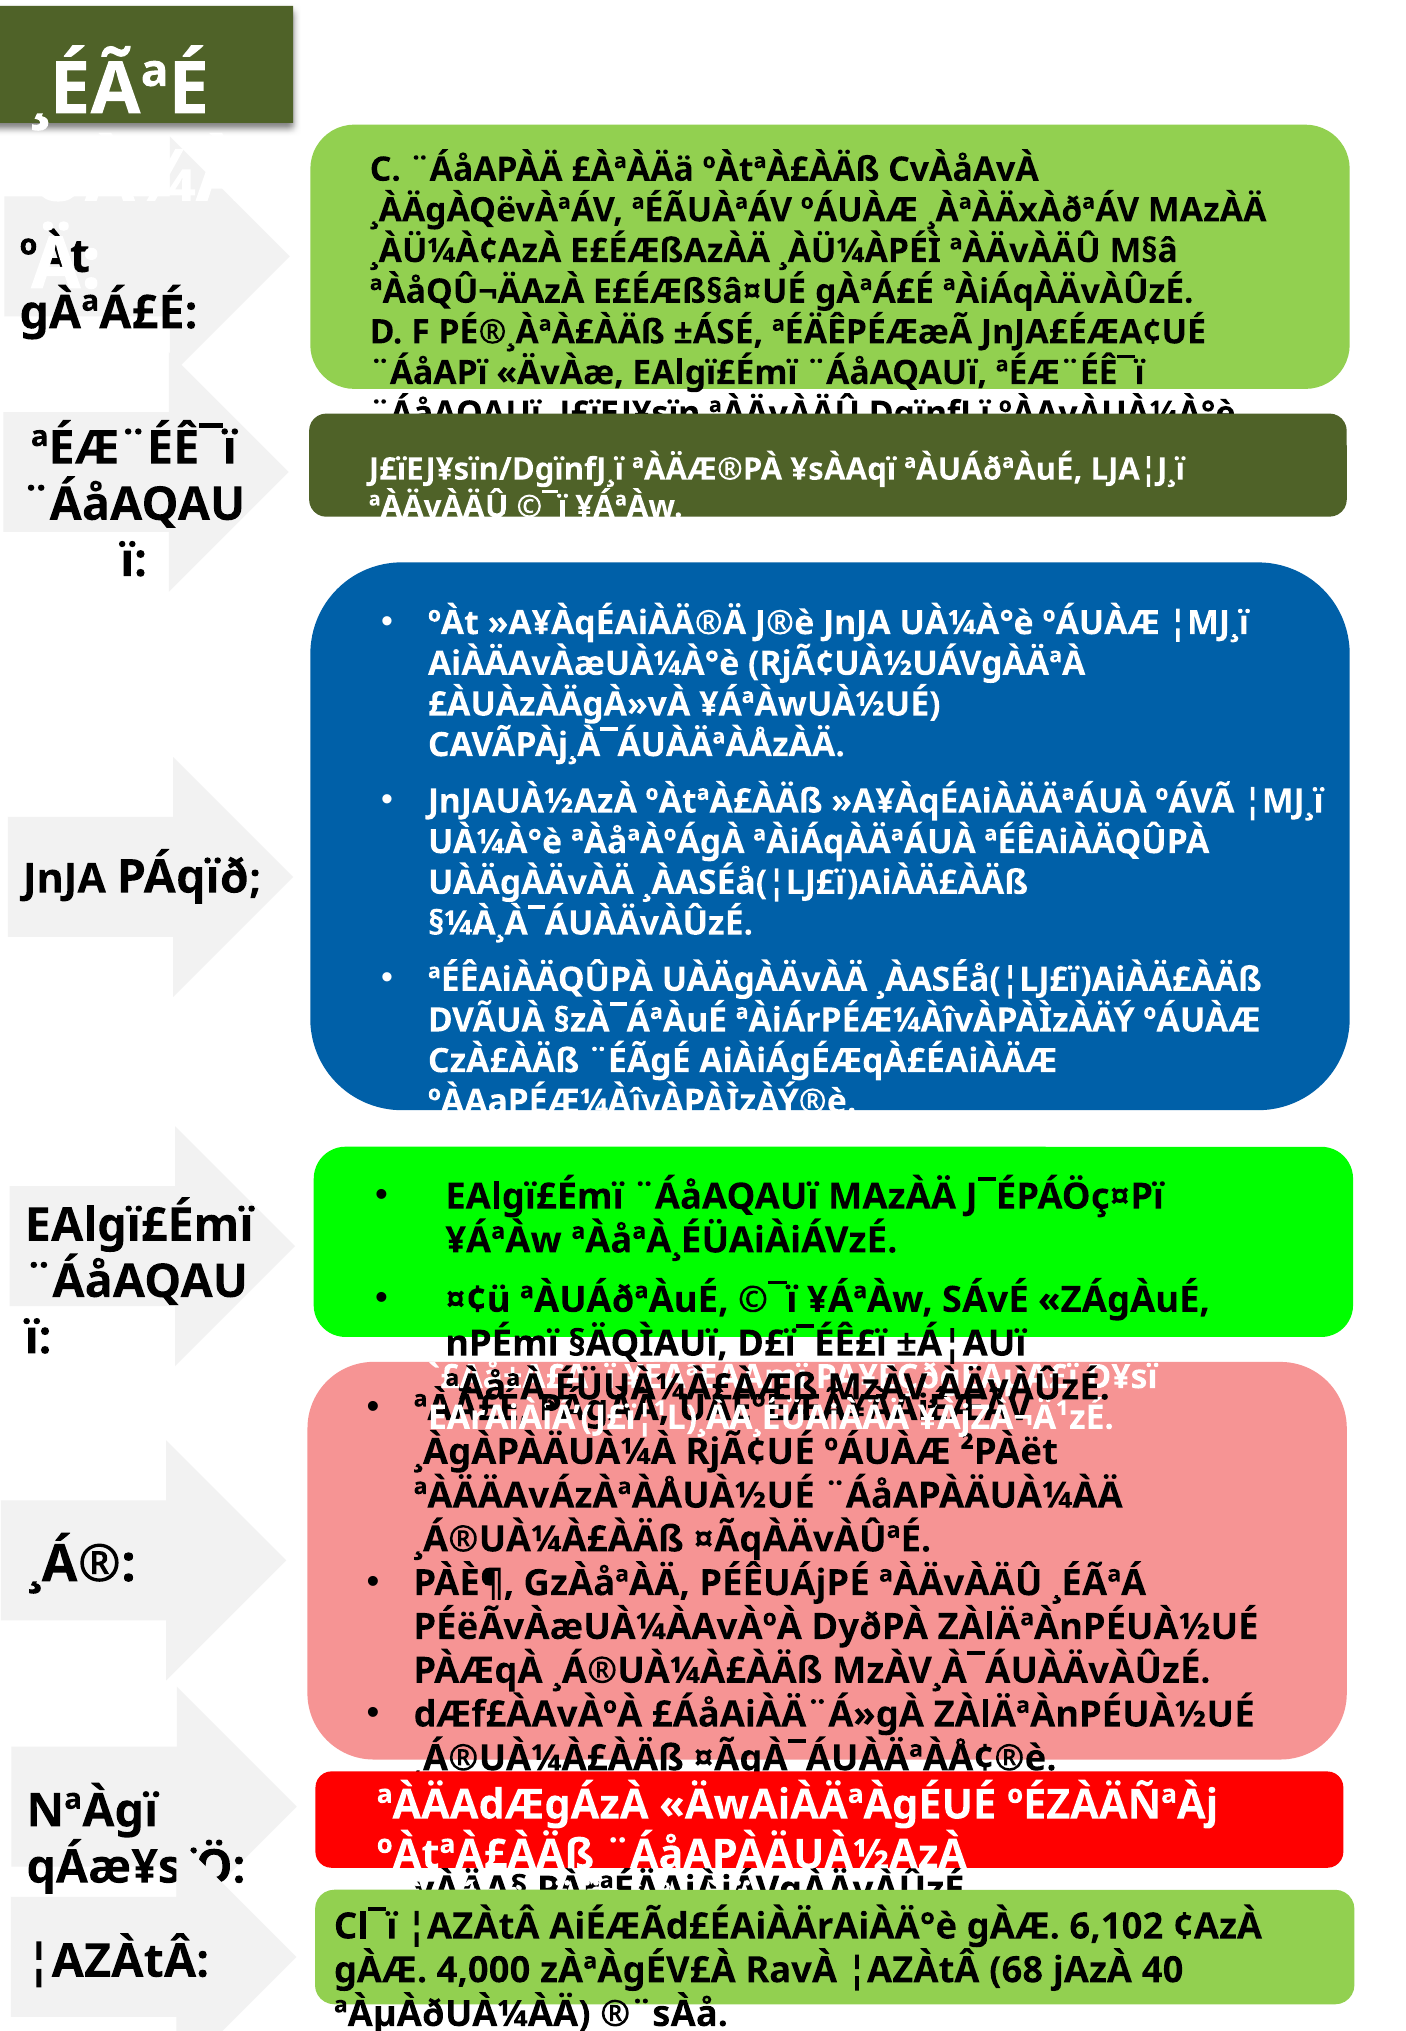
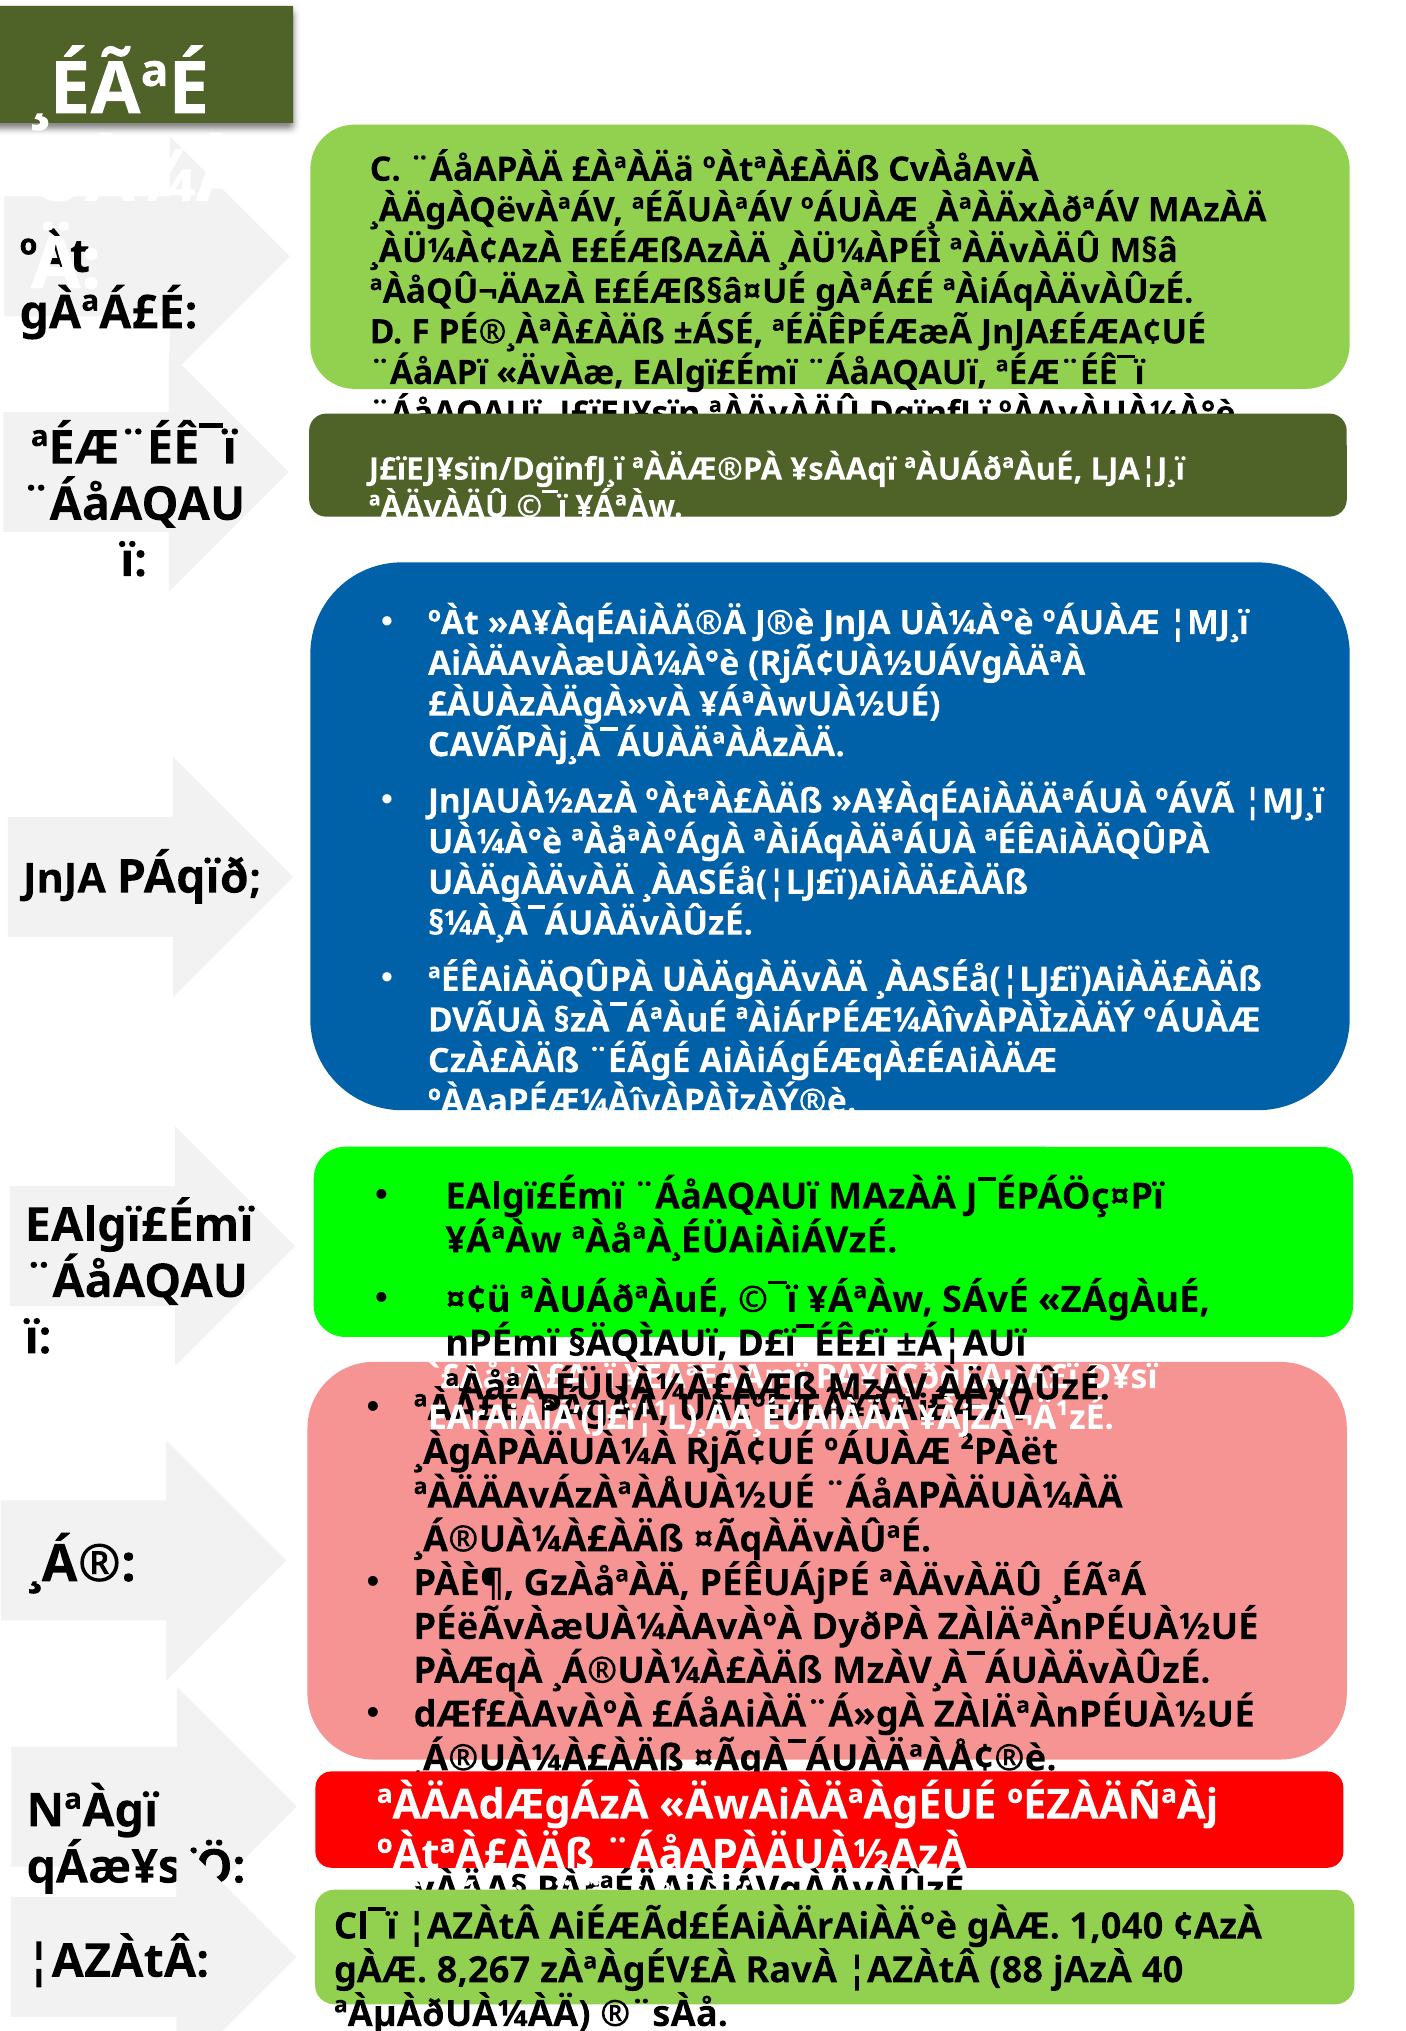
6,102: 6,102 -> 1,040
4,000: 4,000 -> 8,267
68: 68 -> 88
